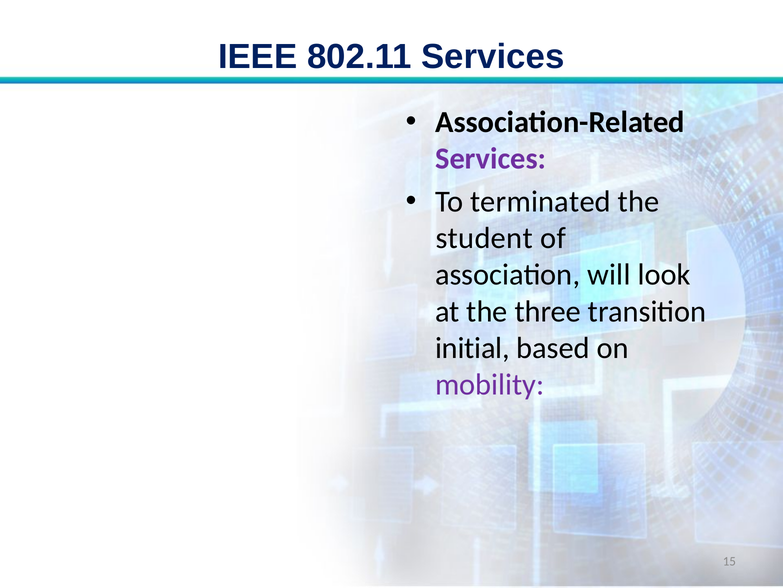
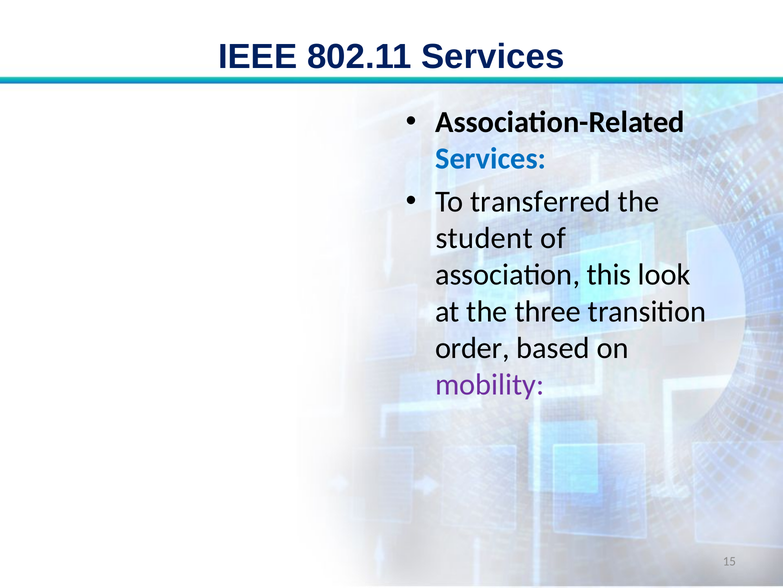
Services at (491, 159) colour: purple -> blue
terminated: terminated -> transferred
will: will -> this
initial: initial -> order
